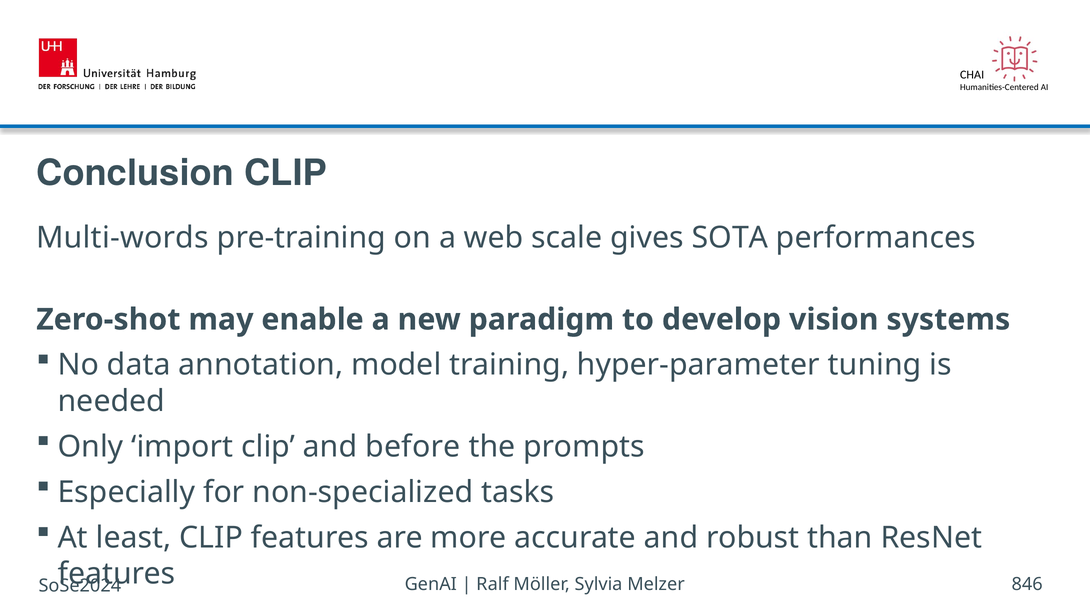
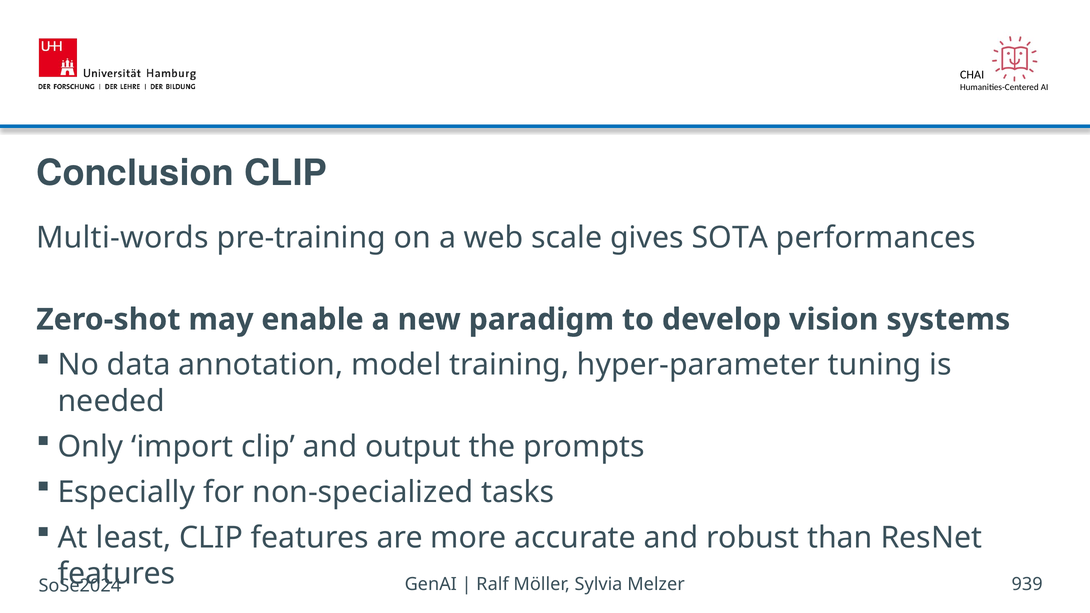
before: before -> output
846: 846 -> 939
